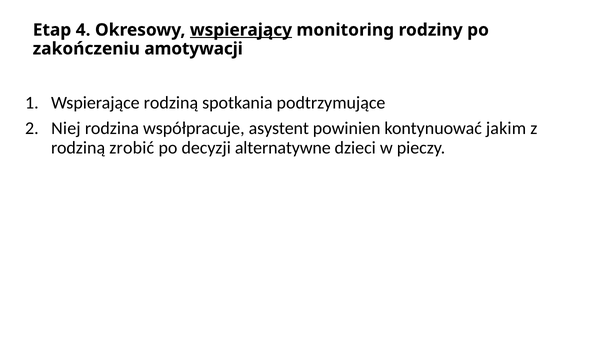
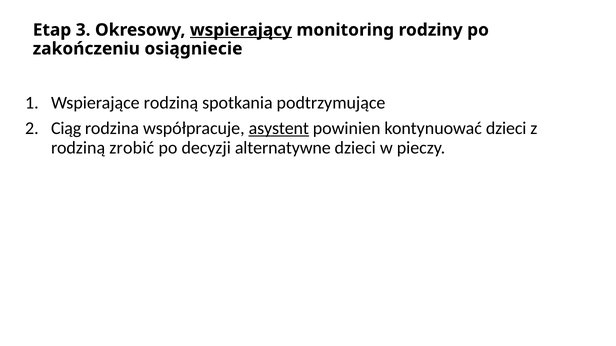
4: 4 -> 3
amotywacji: amotywacji -> osiągniecie
Niej: Niej -> Ciąg
asystent underline: none -> present
kontynuować jakim: jakim -> dzieci
